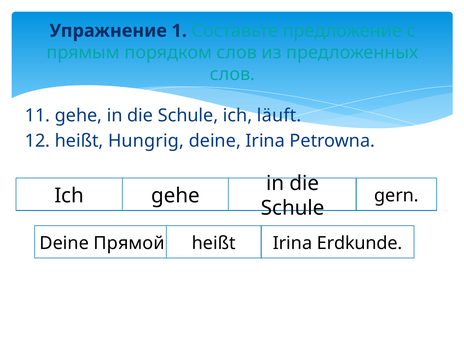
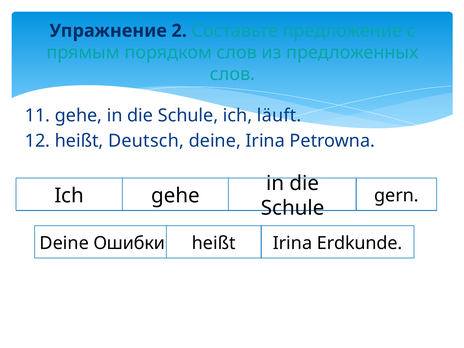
1: 1 -> 2
Hungrig: Hungrig -> Deutsch
Прямой: Прямой -> Ошибки
